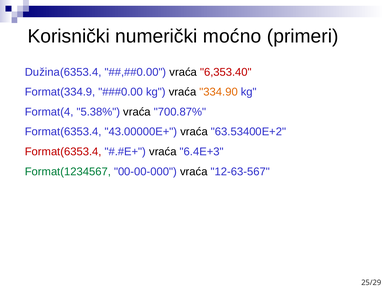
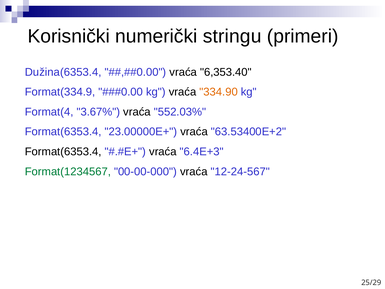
moćno: moćno -> stringu
6,353.40 colour: red -> black
5.38%: 5.38% -> 3.67%
700.87%: 700.87% -> 552.03%
43.00000E+: 43.00000E+ -> 23.00000E+
Format(6353.4 at (63, 152) colour: red -> black
12-63-567: 12-63-567 -> 12-24-567
